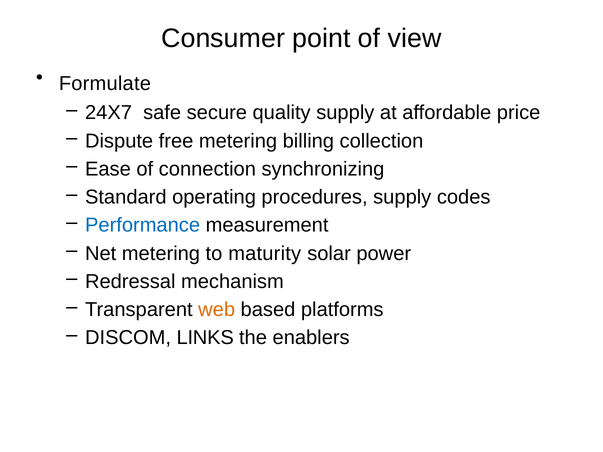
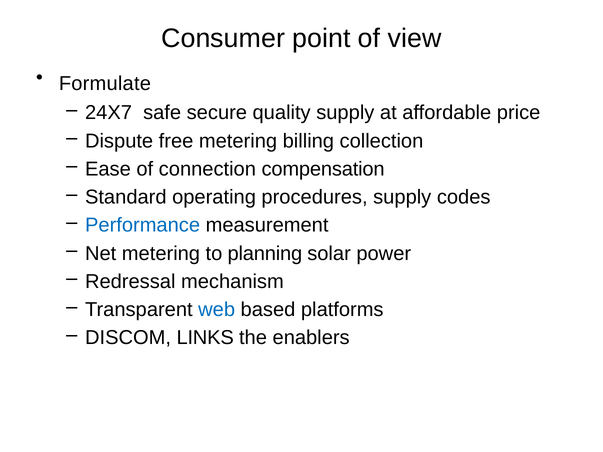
synchronizing: synchronizing -> compensation
maturity: maturity -> planning
web colour: orange -> blue
